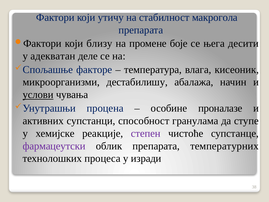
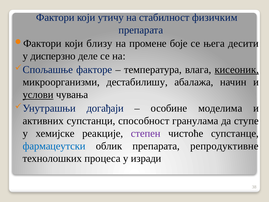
макрогола: макрогола -> физичким
адекватан: адекватан -> дисперзно
кисеоник underline: none -> present
процена: процена -> догађаји
проналазе: проналазе -> моделима
фармацеутски colour: purple -> blue
температурних: температурних -> репродуктивне
